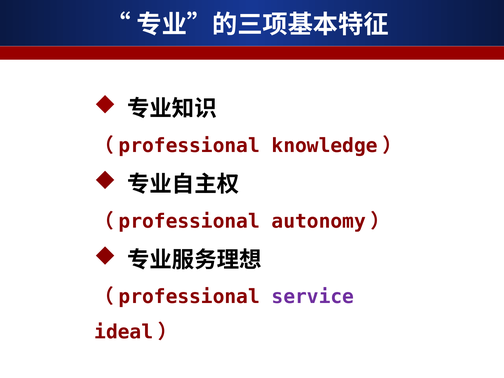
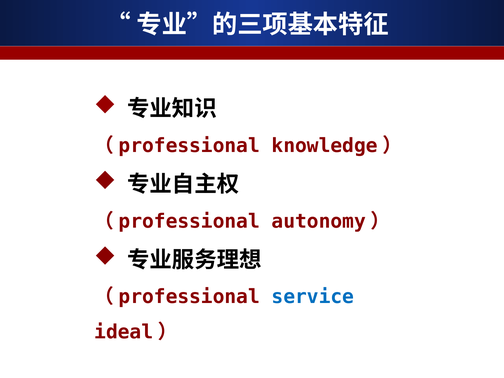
service colour: purple -> blue
